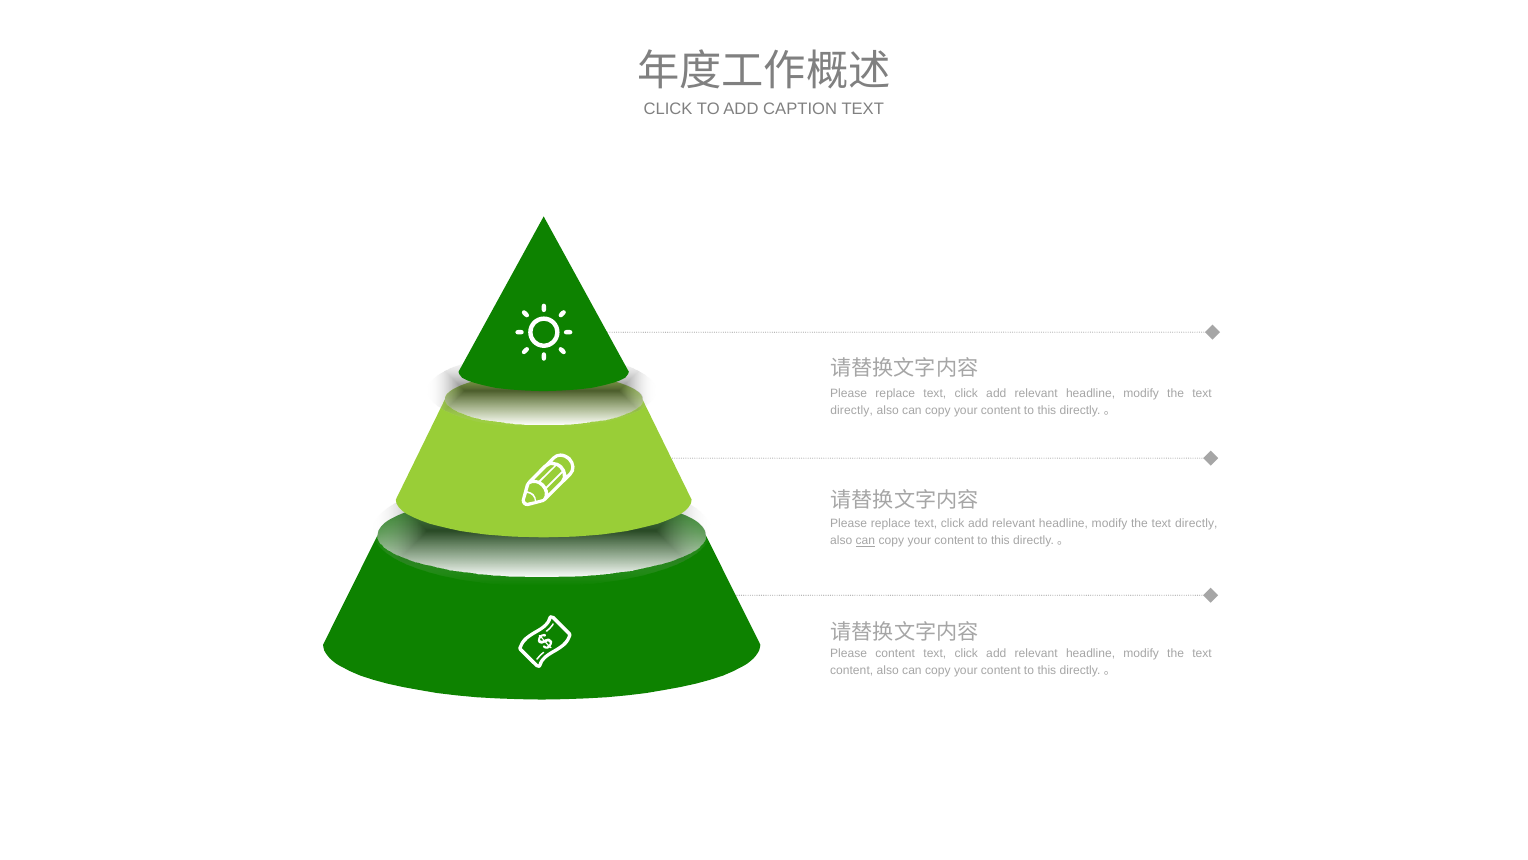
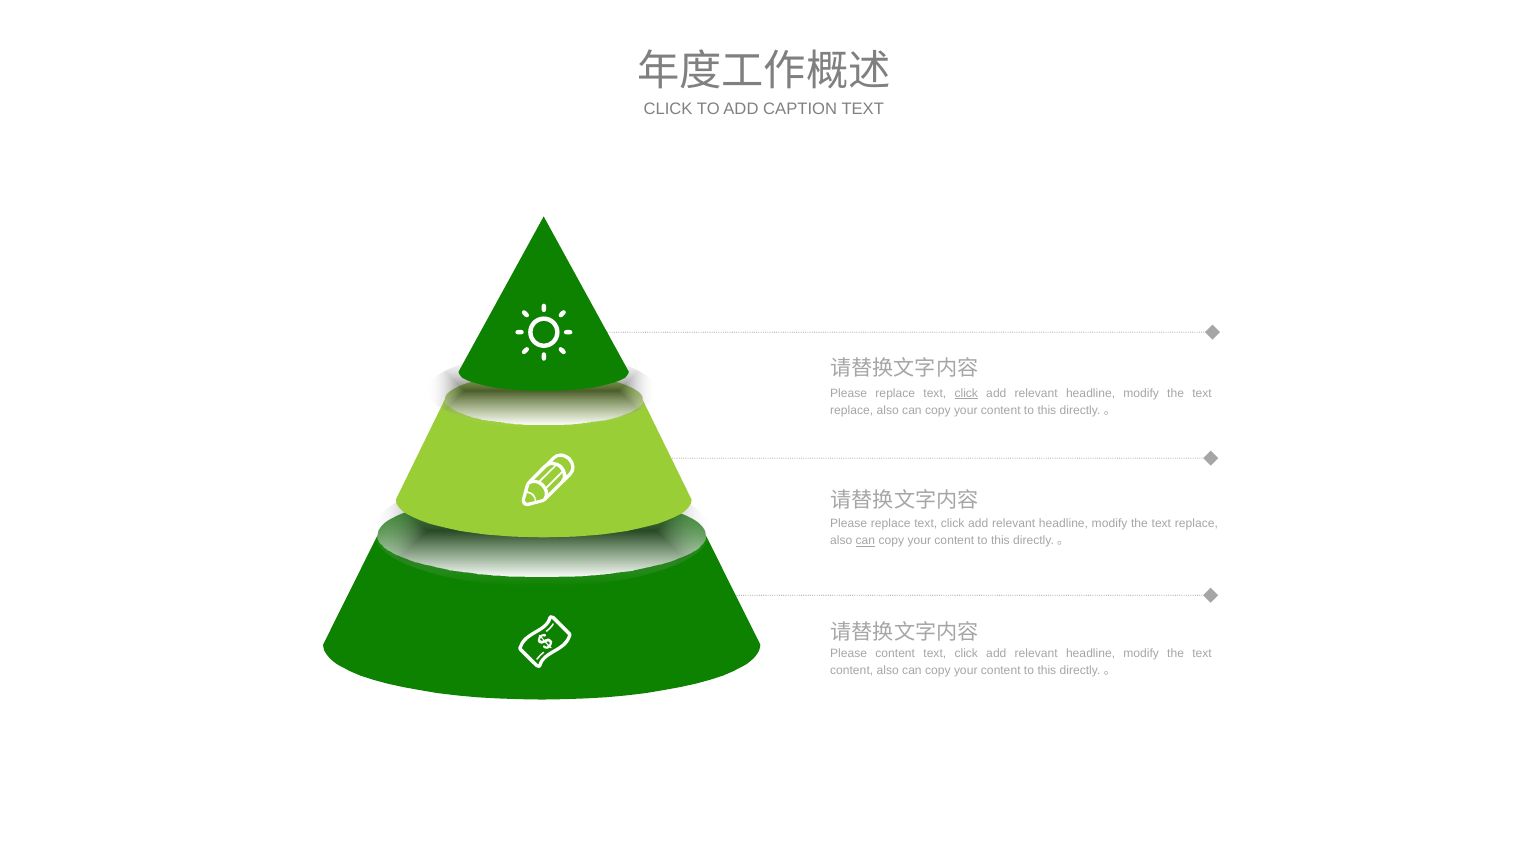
click at (966, 393) underline: none -> present
directly at (852, 411): directly -> replace
directly at (1196, 523): directly -> replace
